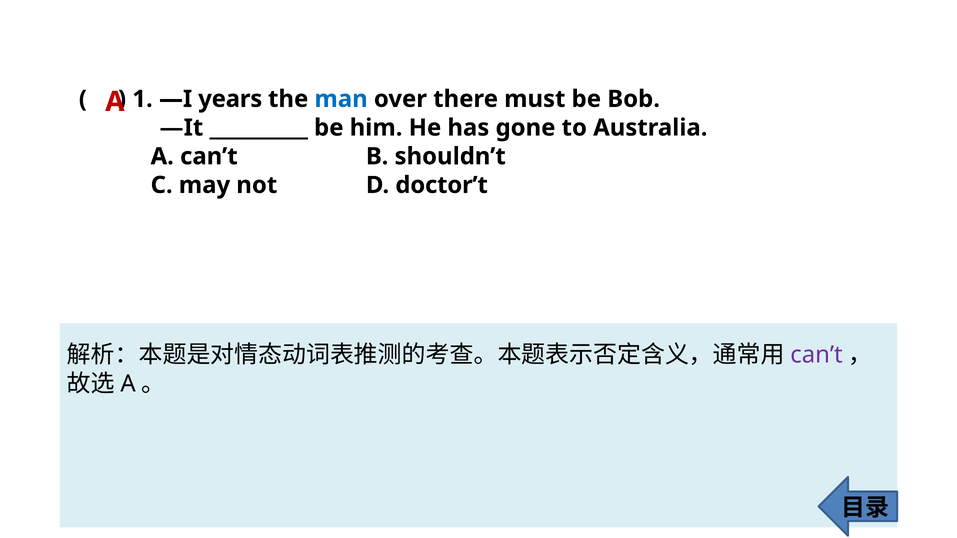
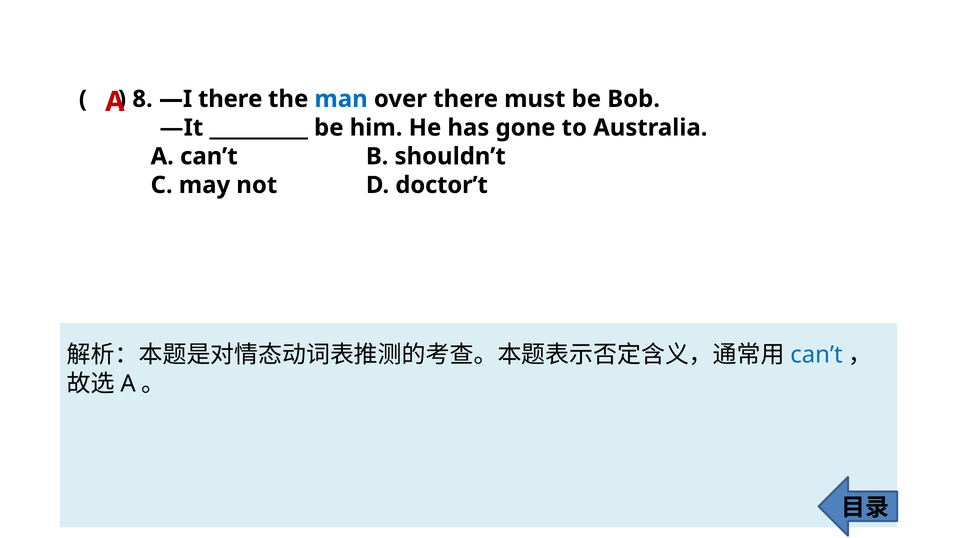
1: 1 -> 8
—I years: years -> there
can’t at (817, 355) colour: purple -> blue
